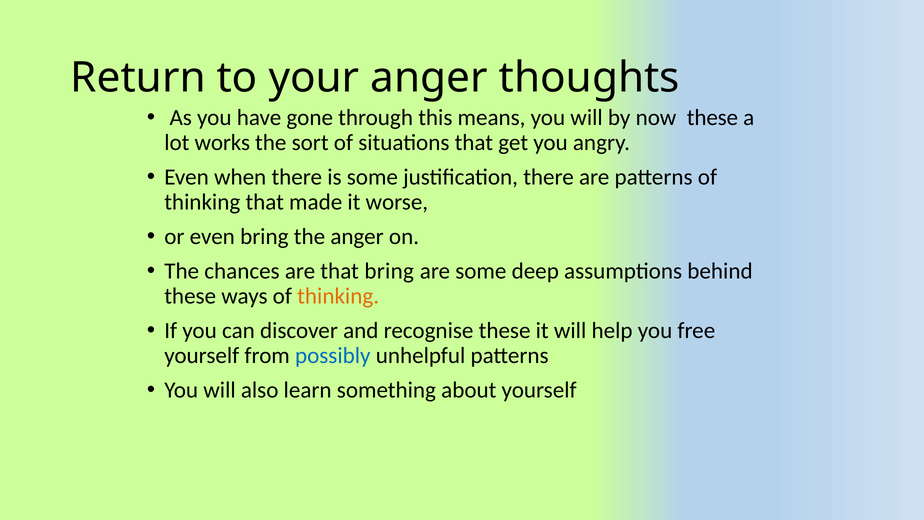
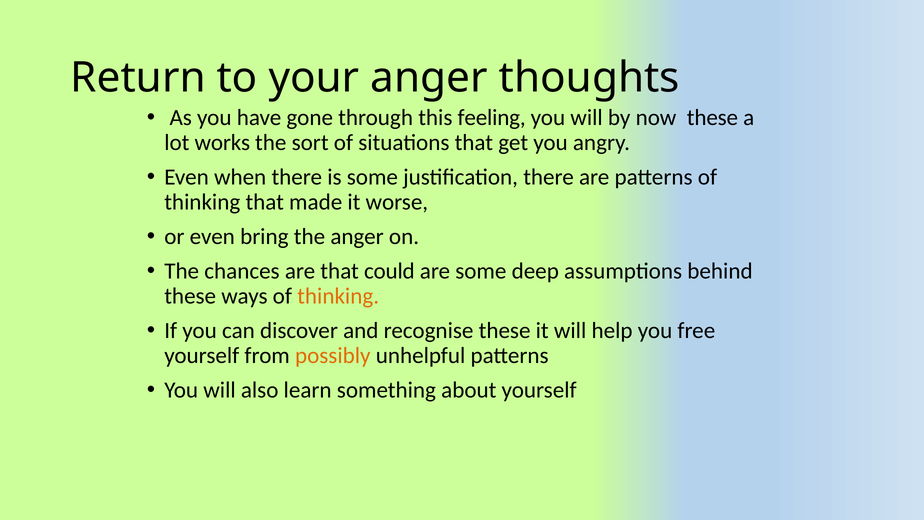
means: means -> feeling
that bring: bring -> could
possibly colour: blue -> orange
